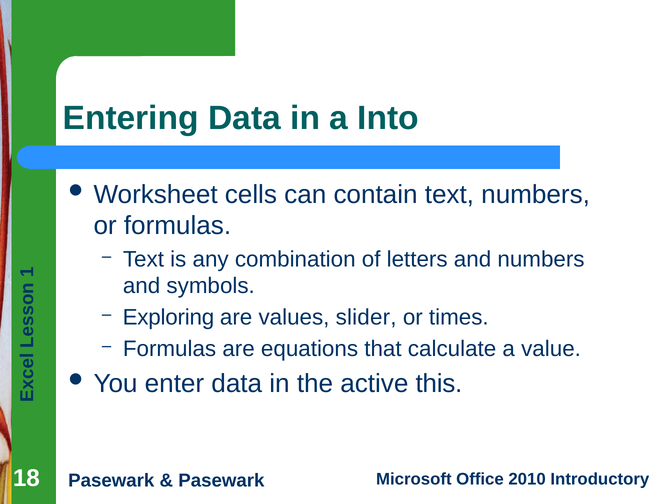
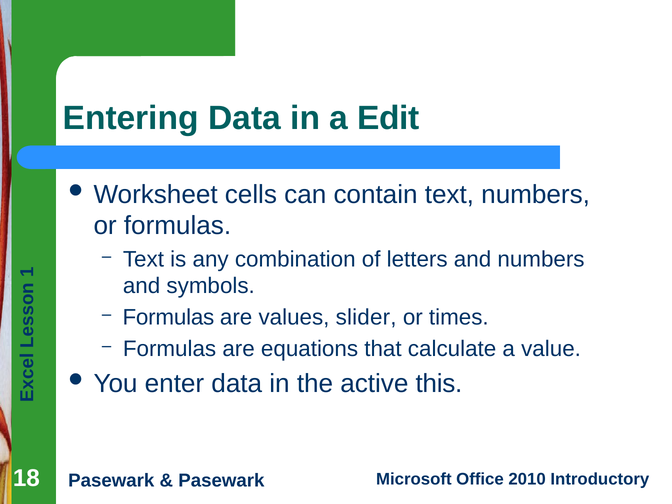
Into: Into -> Edit
Exploring at (168, 317): Exploring -> Formulas
